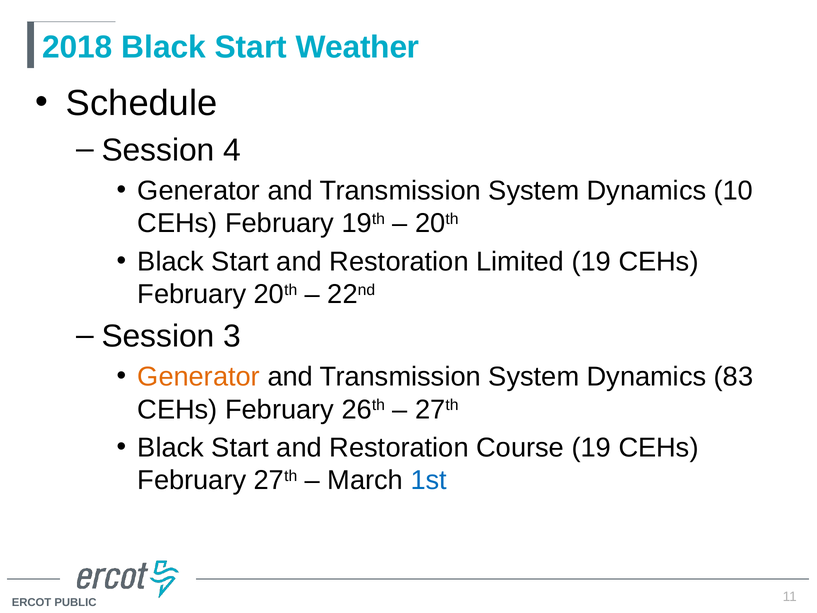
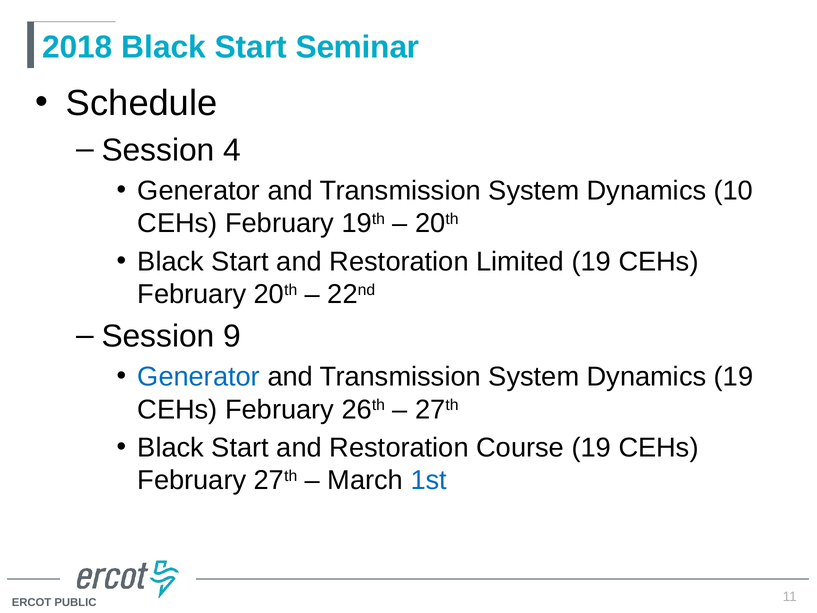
Weather: Weather -> Seminar
3: 3 -> 9
Generator at (199, 377) colour: orange -> blue
Dynamics 83: 83 -> 19
